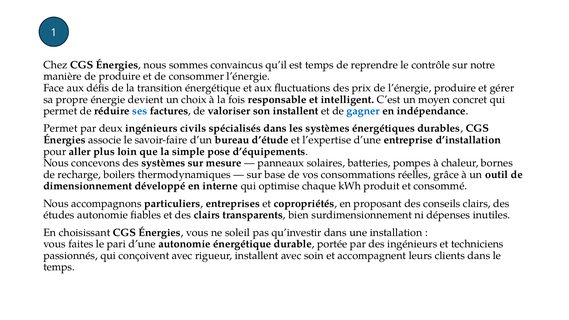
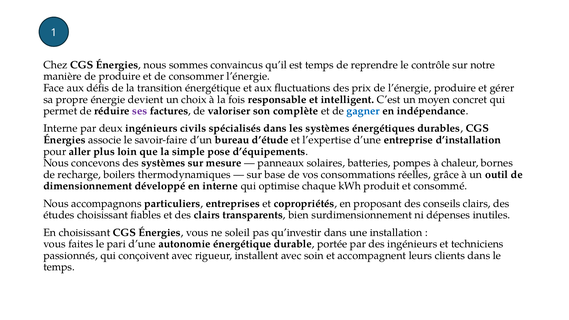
ses colour: blue -> purple
son installent: installent -> complète
Permet at (61, 128): Permet -> Interne
études autonomie: autonomie -> choisissant
